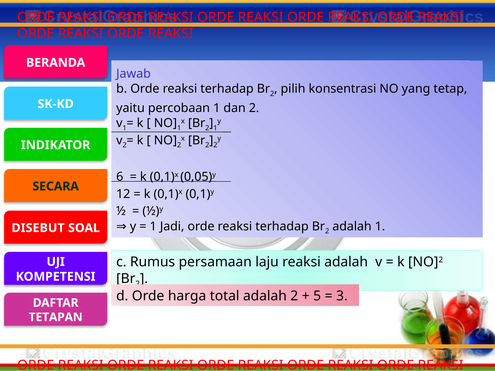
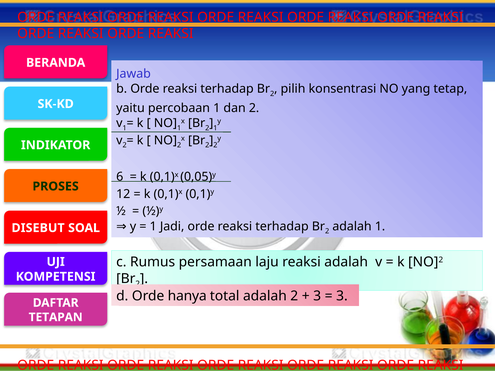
SECARA: SECARA -> PROSES
harga: harga -> hanya
5 at (317, 296): 5 -> 3
